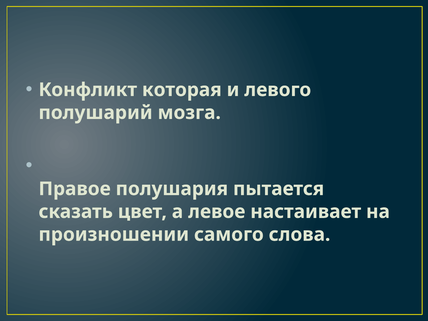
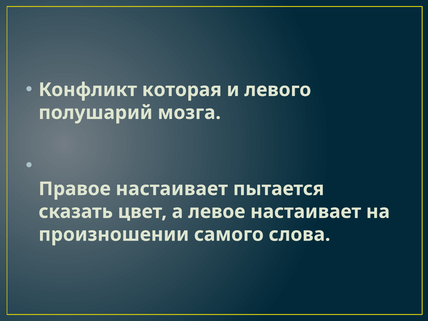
Правое полушария: полушария -> настаивает
